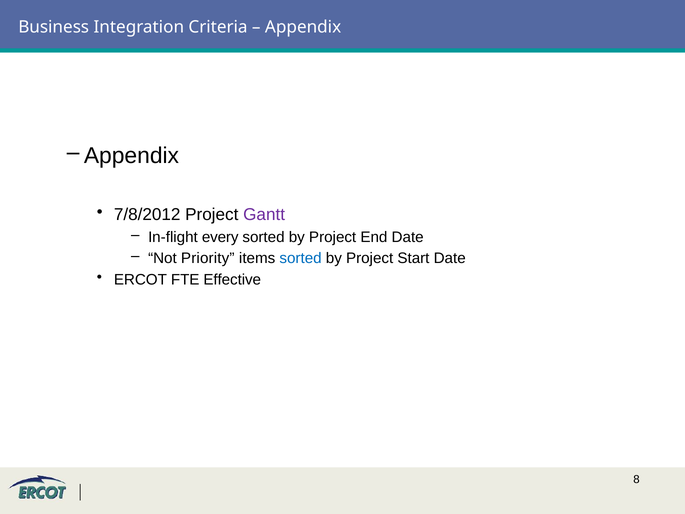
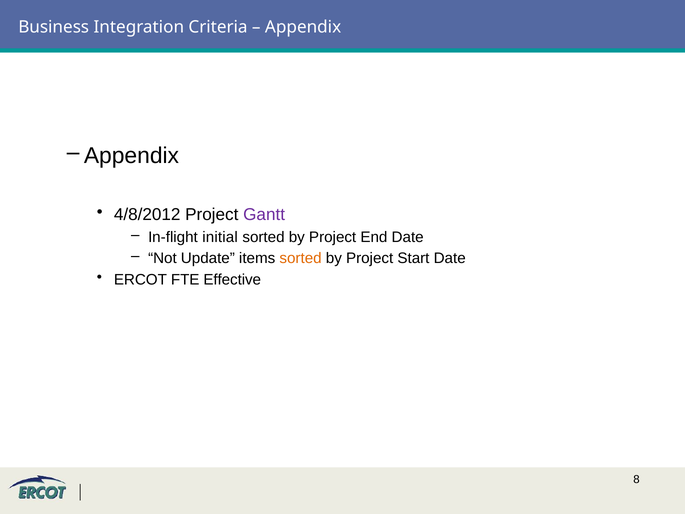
7/8/2012: 7/8/2012 -> 4/8/2012
every: every -> initial
Priority: Priority -> Update
sorted at (301, 258) colour: blue -> orange
